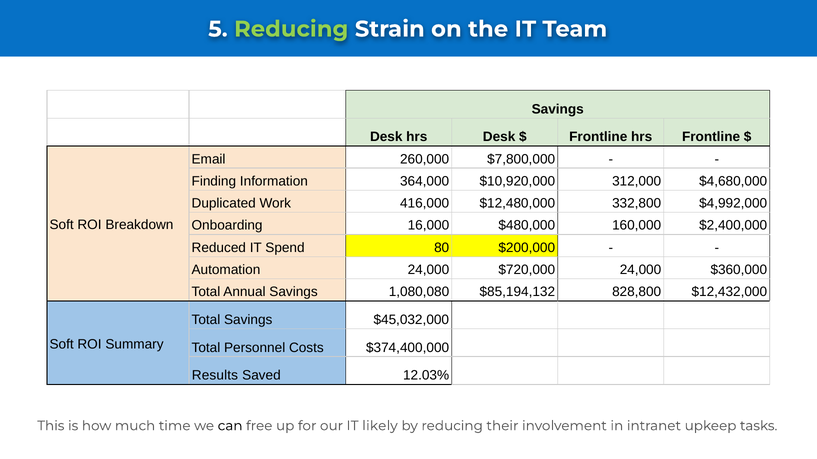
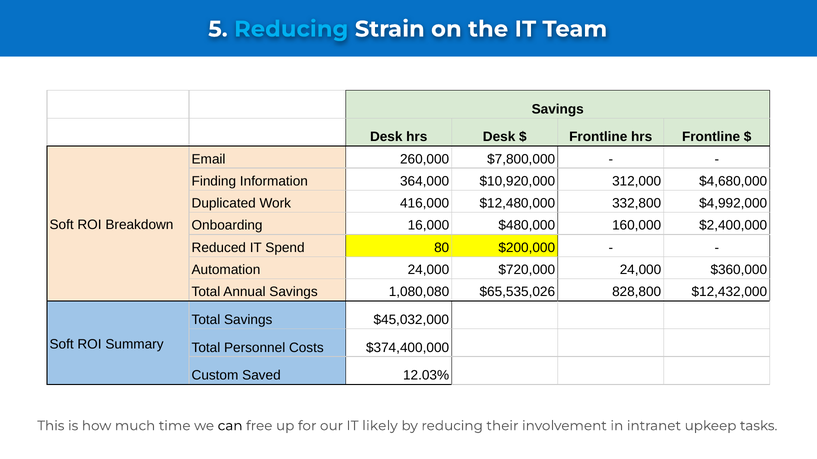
Reducing at (291, 29) colour: light green -> light blue
$85,194,132: $85,194,132 -> $65,535,026
Results: Results -> Custom
